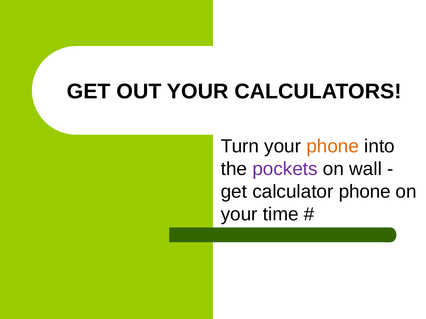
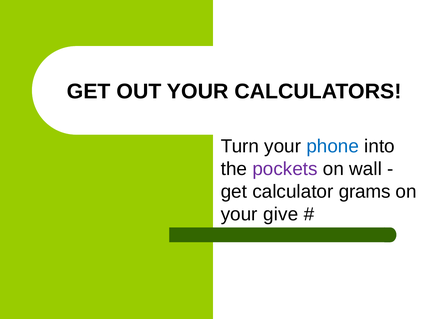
phone at (333, 147) colour: orange -> blue
calculator phone: phone -> grams
time: time -> give
